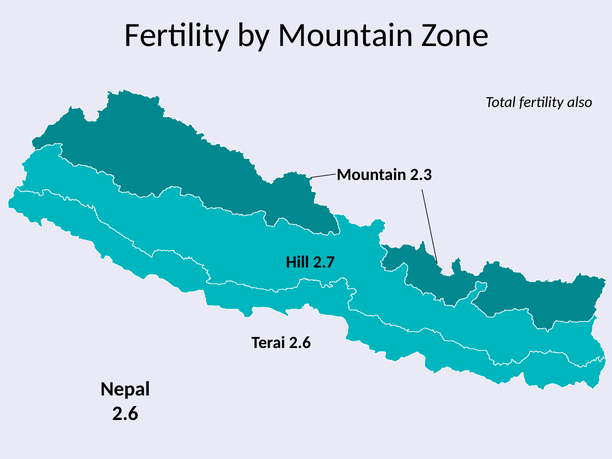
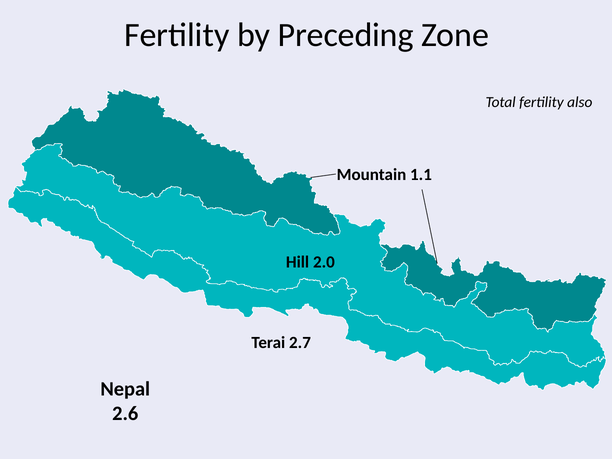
by Mountain: Mountain -> Preceding
2.3: 2.3 -> 1.1
2.7: 2.7 -> 2.0
Terai 2.6: 2.6 -> 2.7
